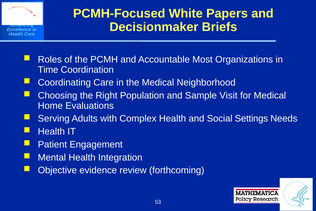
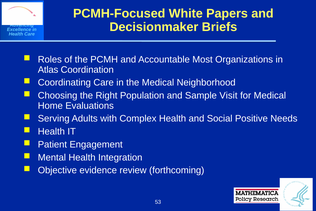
Time: Time -> Atlas
Settings: Settings -> Positive
